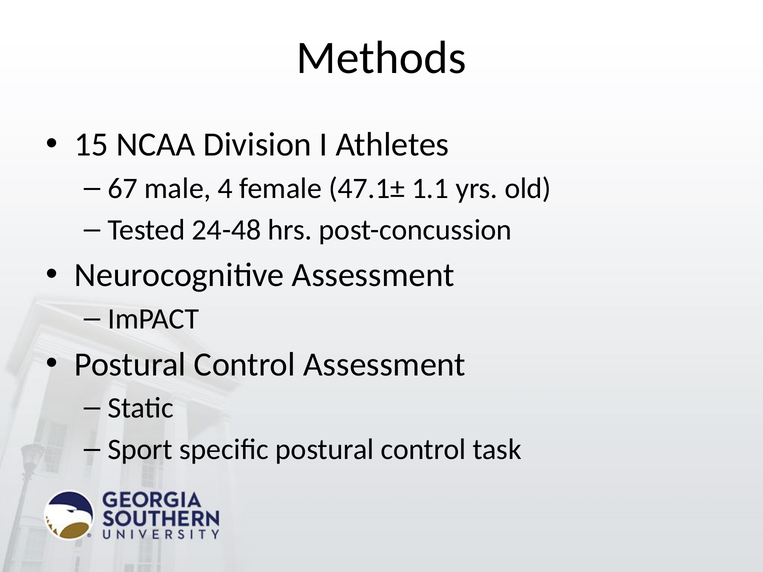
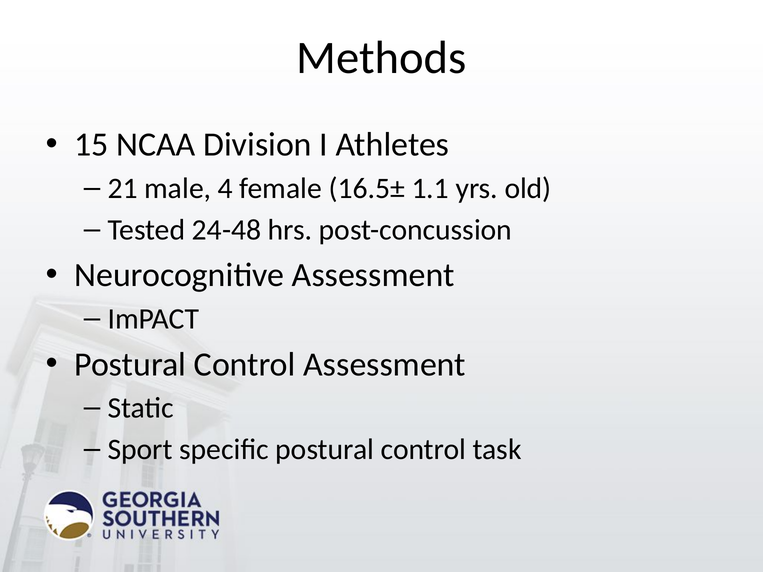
67: 67 -> 21
47.1±: 47.1± -> 16.5±
